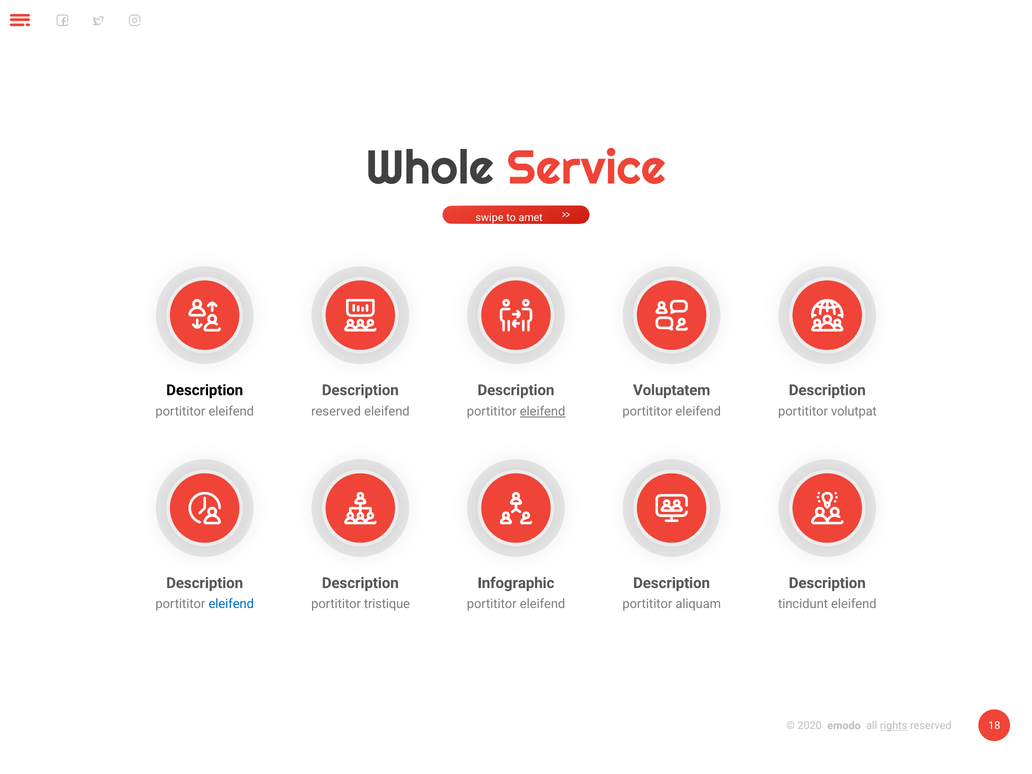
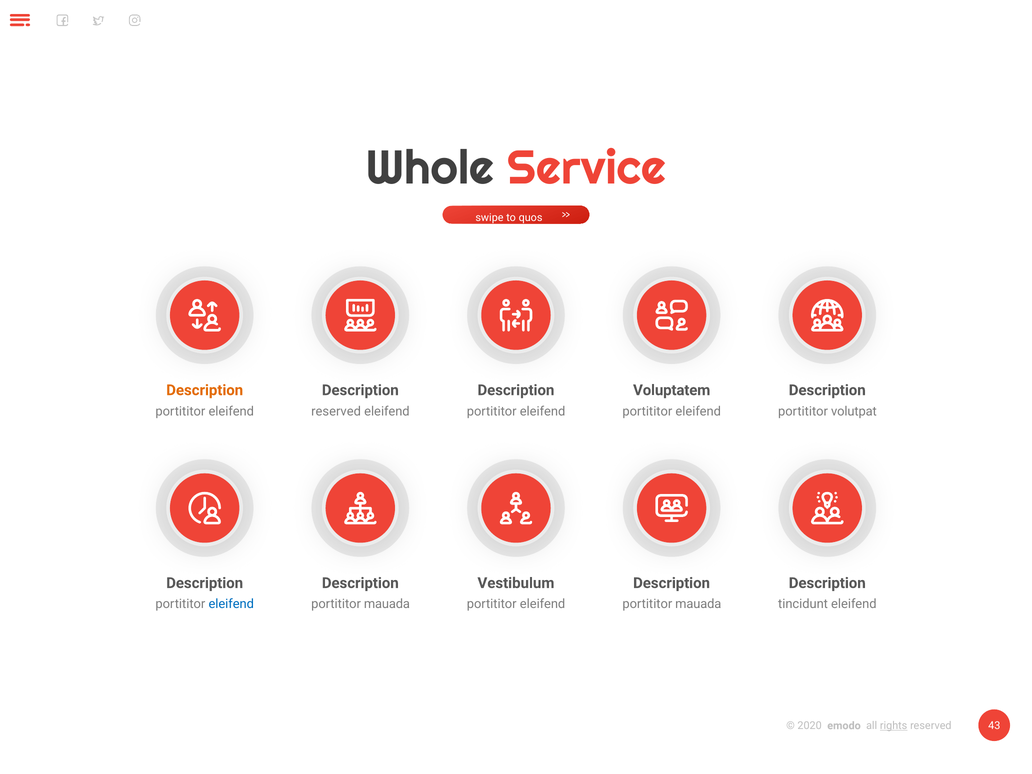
amet: amet -> quos
Description at (205, 390) colour: black -> orange
eleifend at (543, 411) underline: present -> none
Infographic: Infographic -> Vestibulum
tristique at (387, 604): tristique -> mauada
aliquam at (698, 604): aliquam -> mauada
18: 18 -> 43
